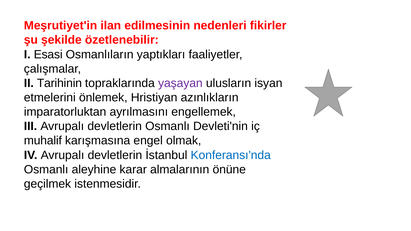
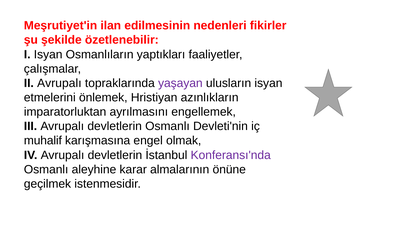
I Esasi: Esasi -> Isyan
II Tarihinin: Tarihinin -> Avrupalı
Konferansı'nda colour: blue -> purple
